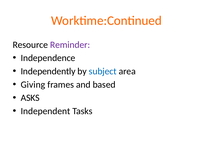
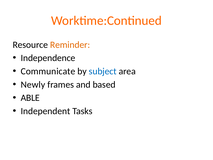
Reminder colour: purple -> orange
Independently: Independently -> Communicate
Giving: Giving -> Newly
ASKS: ASKS -> ABLE
